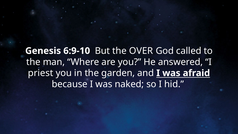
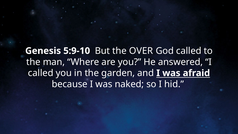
6:9-10: 6:9-10 -> 5:9-10
priest at (41, 73): priest -> called
